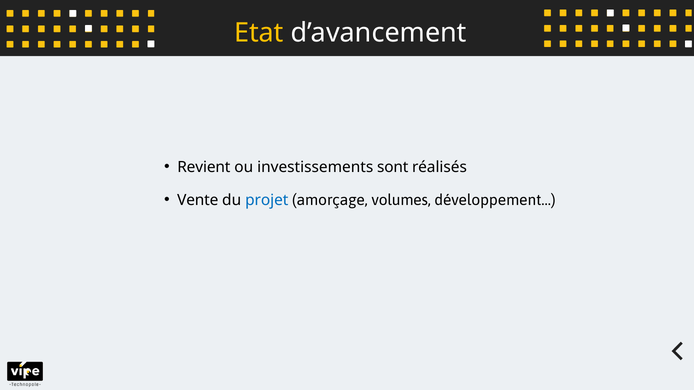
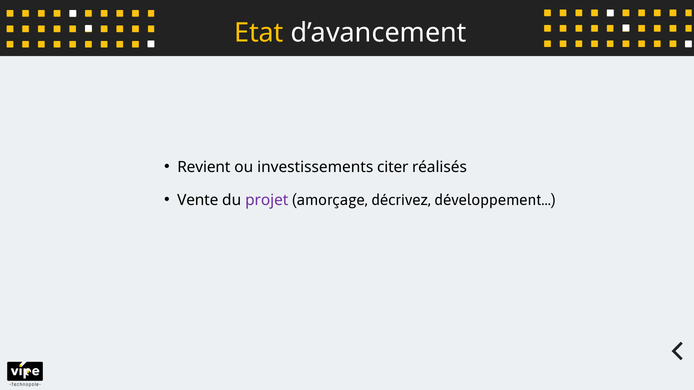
sont: sont -> citer
projet colour: blue -> purple
volumes: volumes -> décrivez
